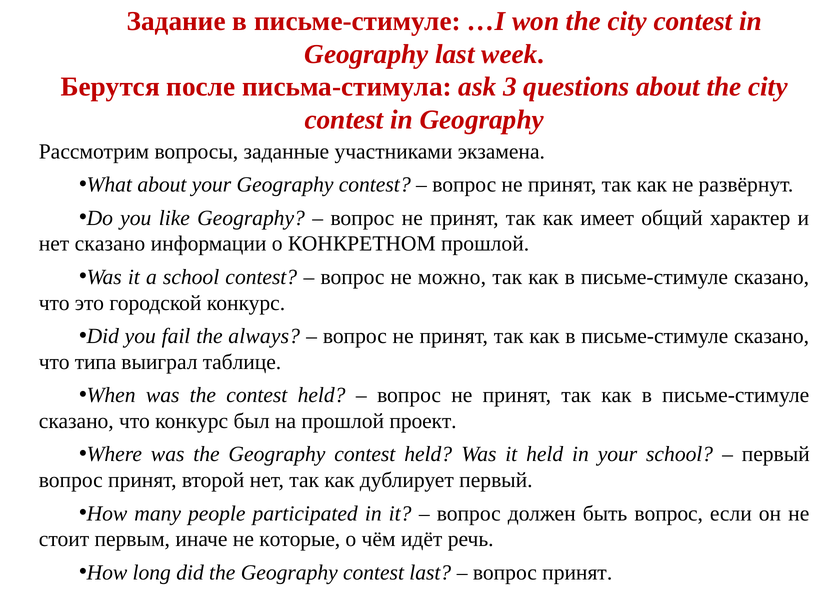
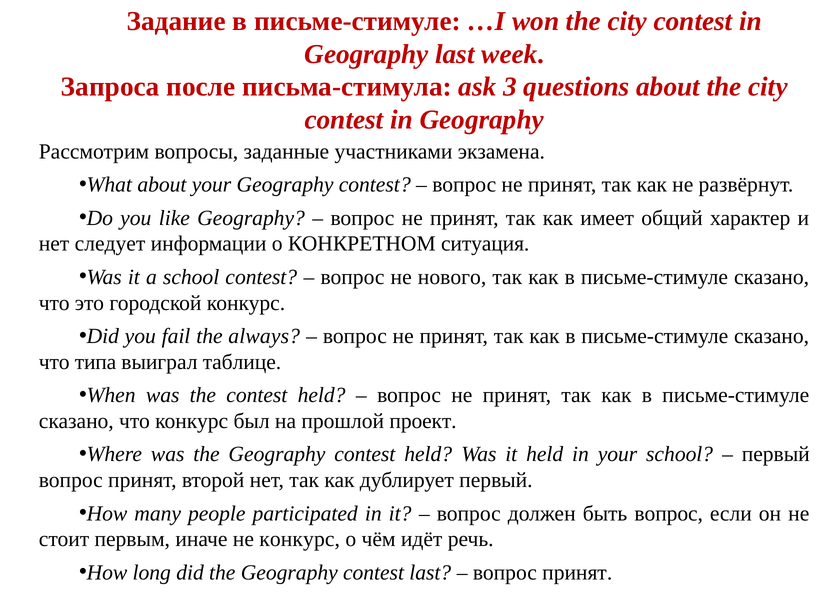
Берутся: Берутся -> Запроса
нет сказано: сказано -> следует
КОНКРЕТНОМ прошлой: прошлой -> ситуация
можно: можно -> нового
не которые: которые -> конкурс
